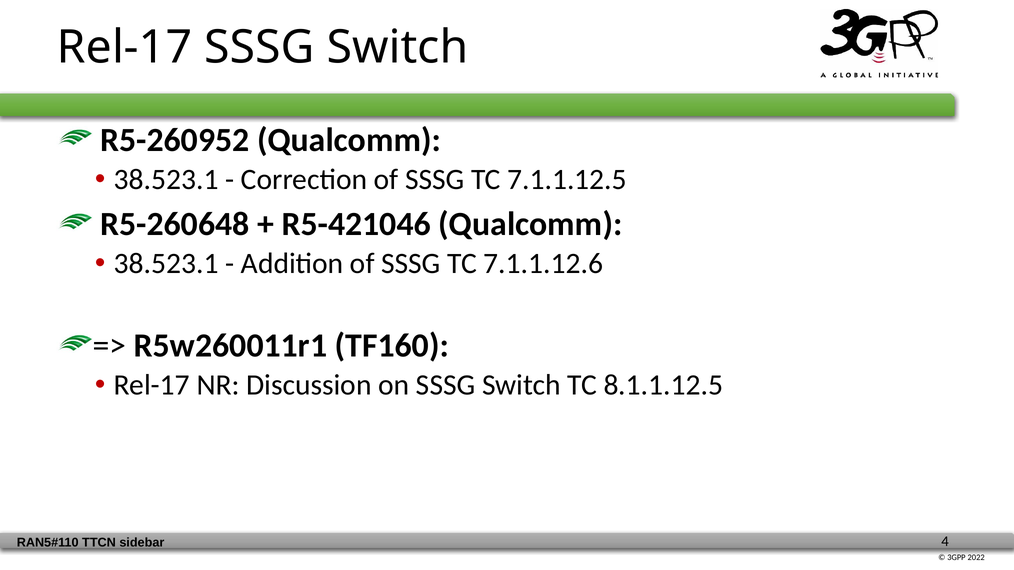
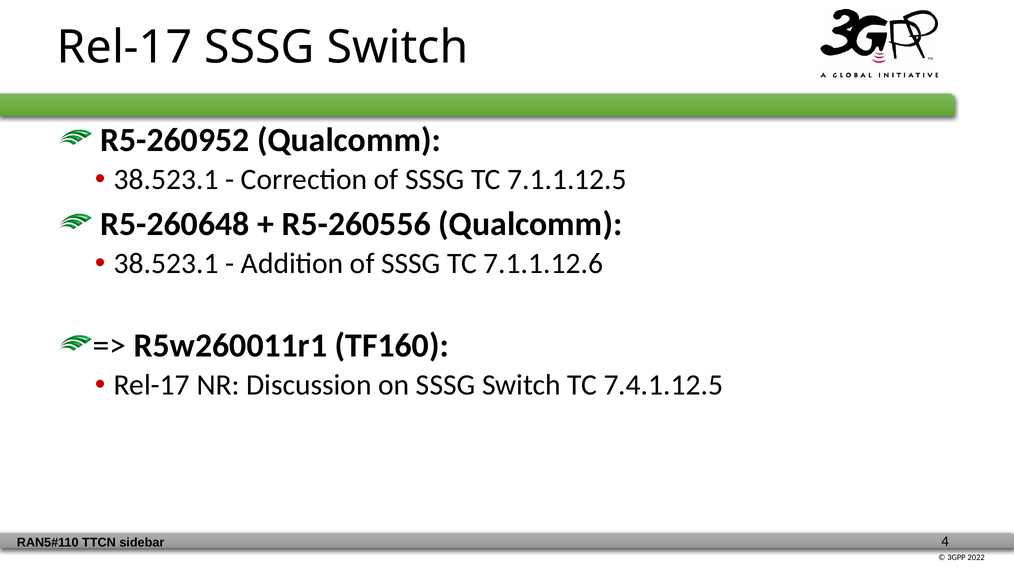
R5-421046: R5-421046 -> R5-260556
8.1.1.12.5: 8.1.1.12.5 -> 7.4.1.12.5
